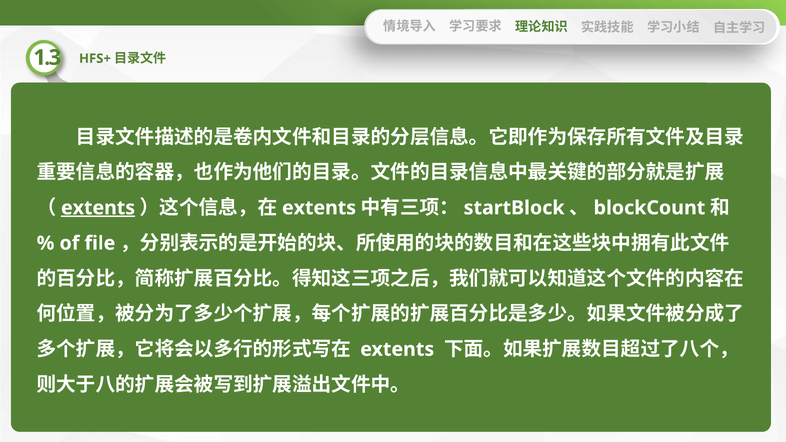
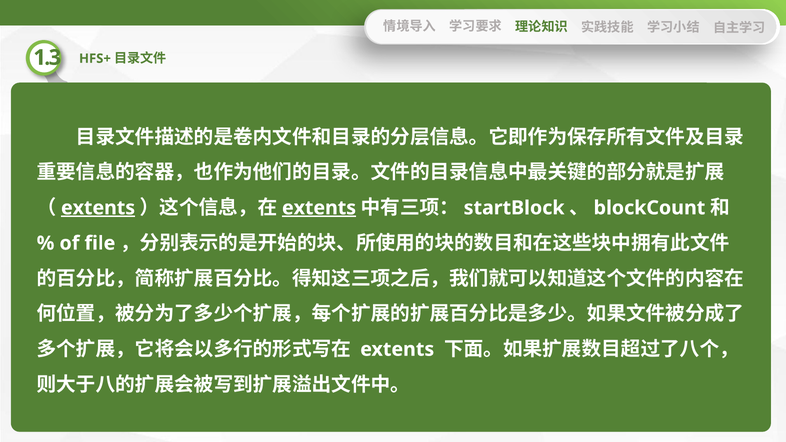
extents at (319, 208) underline: none -> present
